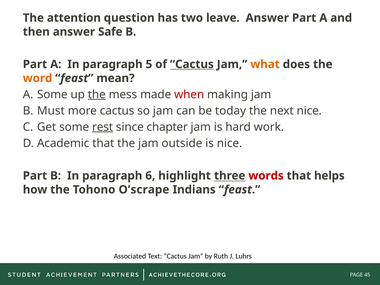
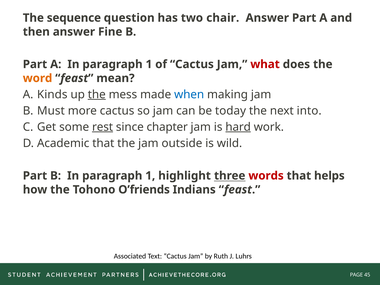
attention: attention -> sequence
leave: leave -> chair
Safe: Safe -> Fine
A In paragraph 5: 5 -> 1
Cactus at (192, 64) underline: present -> none
what colour: orange -> red
A Some: Some -> Kinds
when colour: red -> blue
next nice: nice -> into
hard underline: none -> present
is nice: nice -> wild
B In paragraph 6: 6 -> 1
O’scrape: O’scrape -> O’friends
